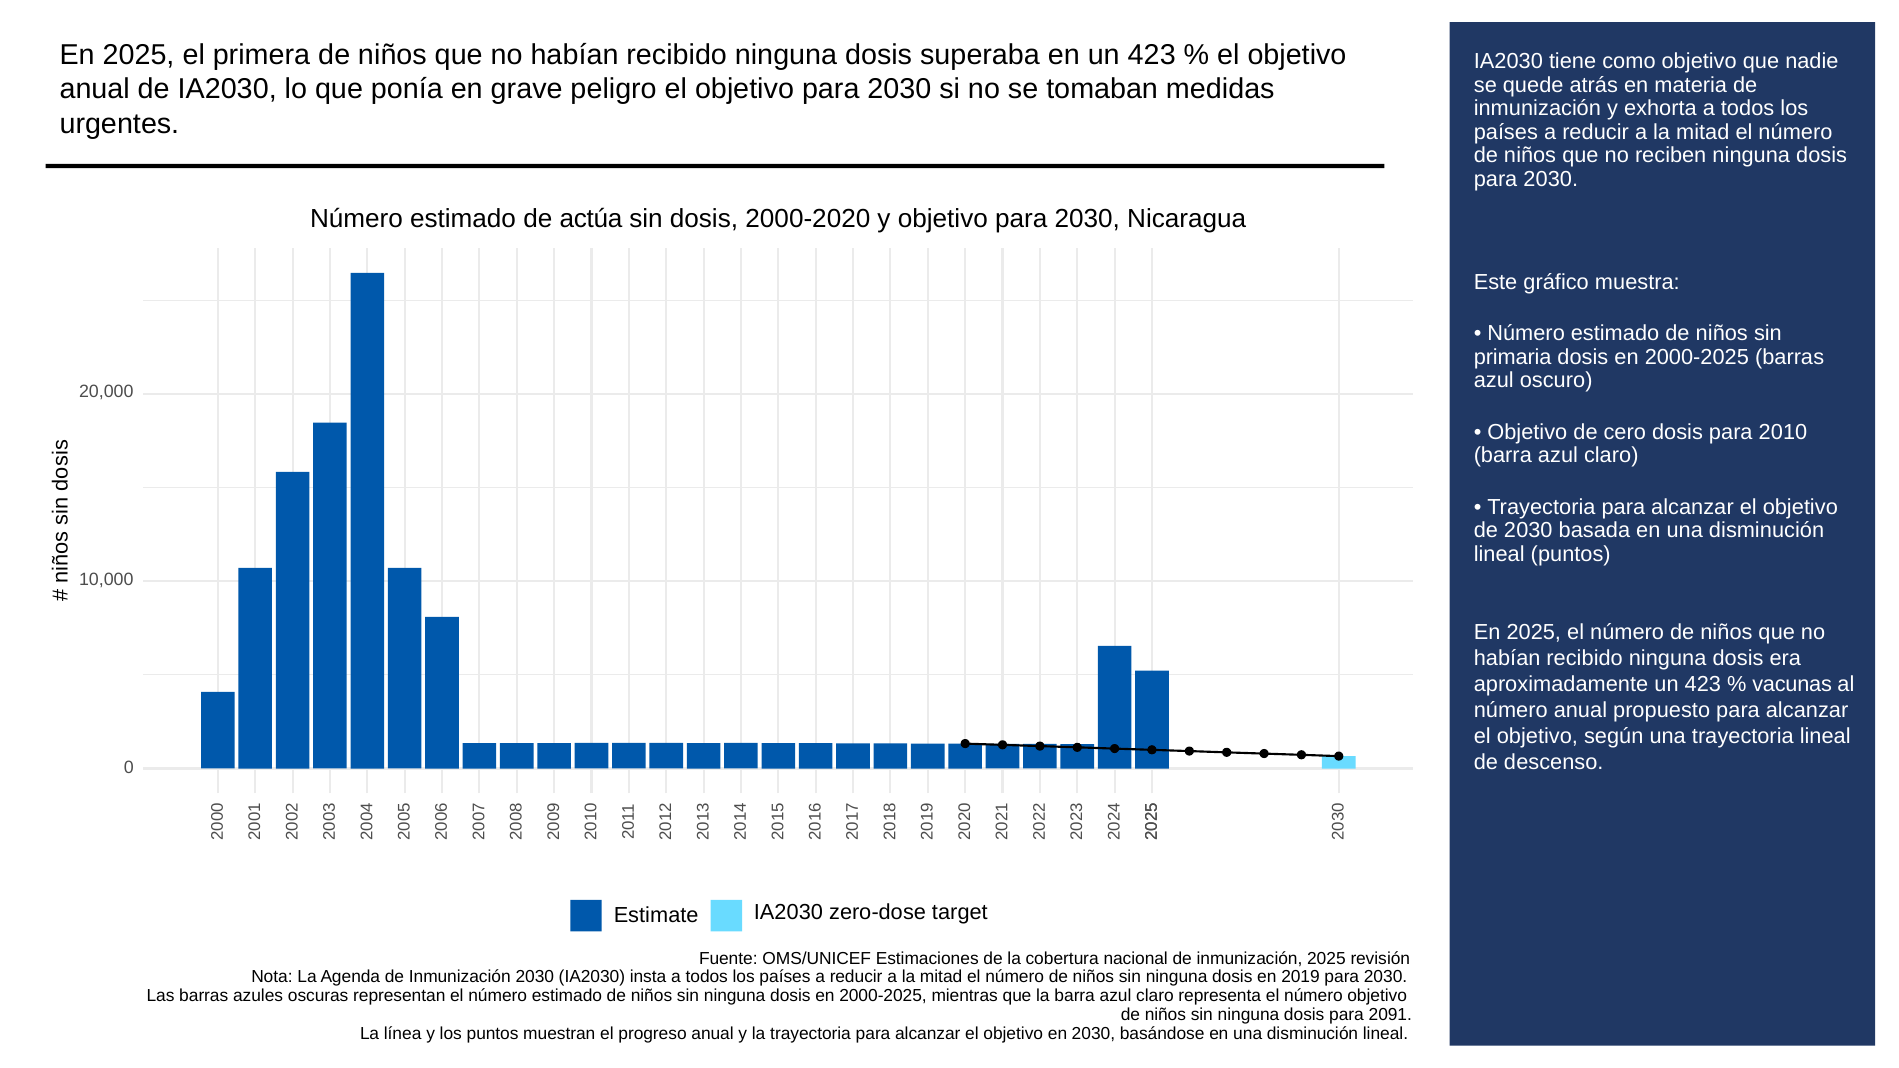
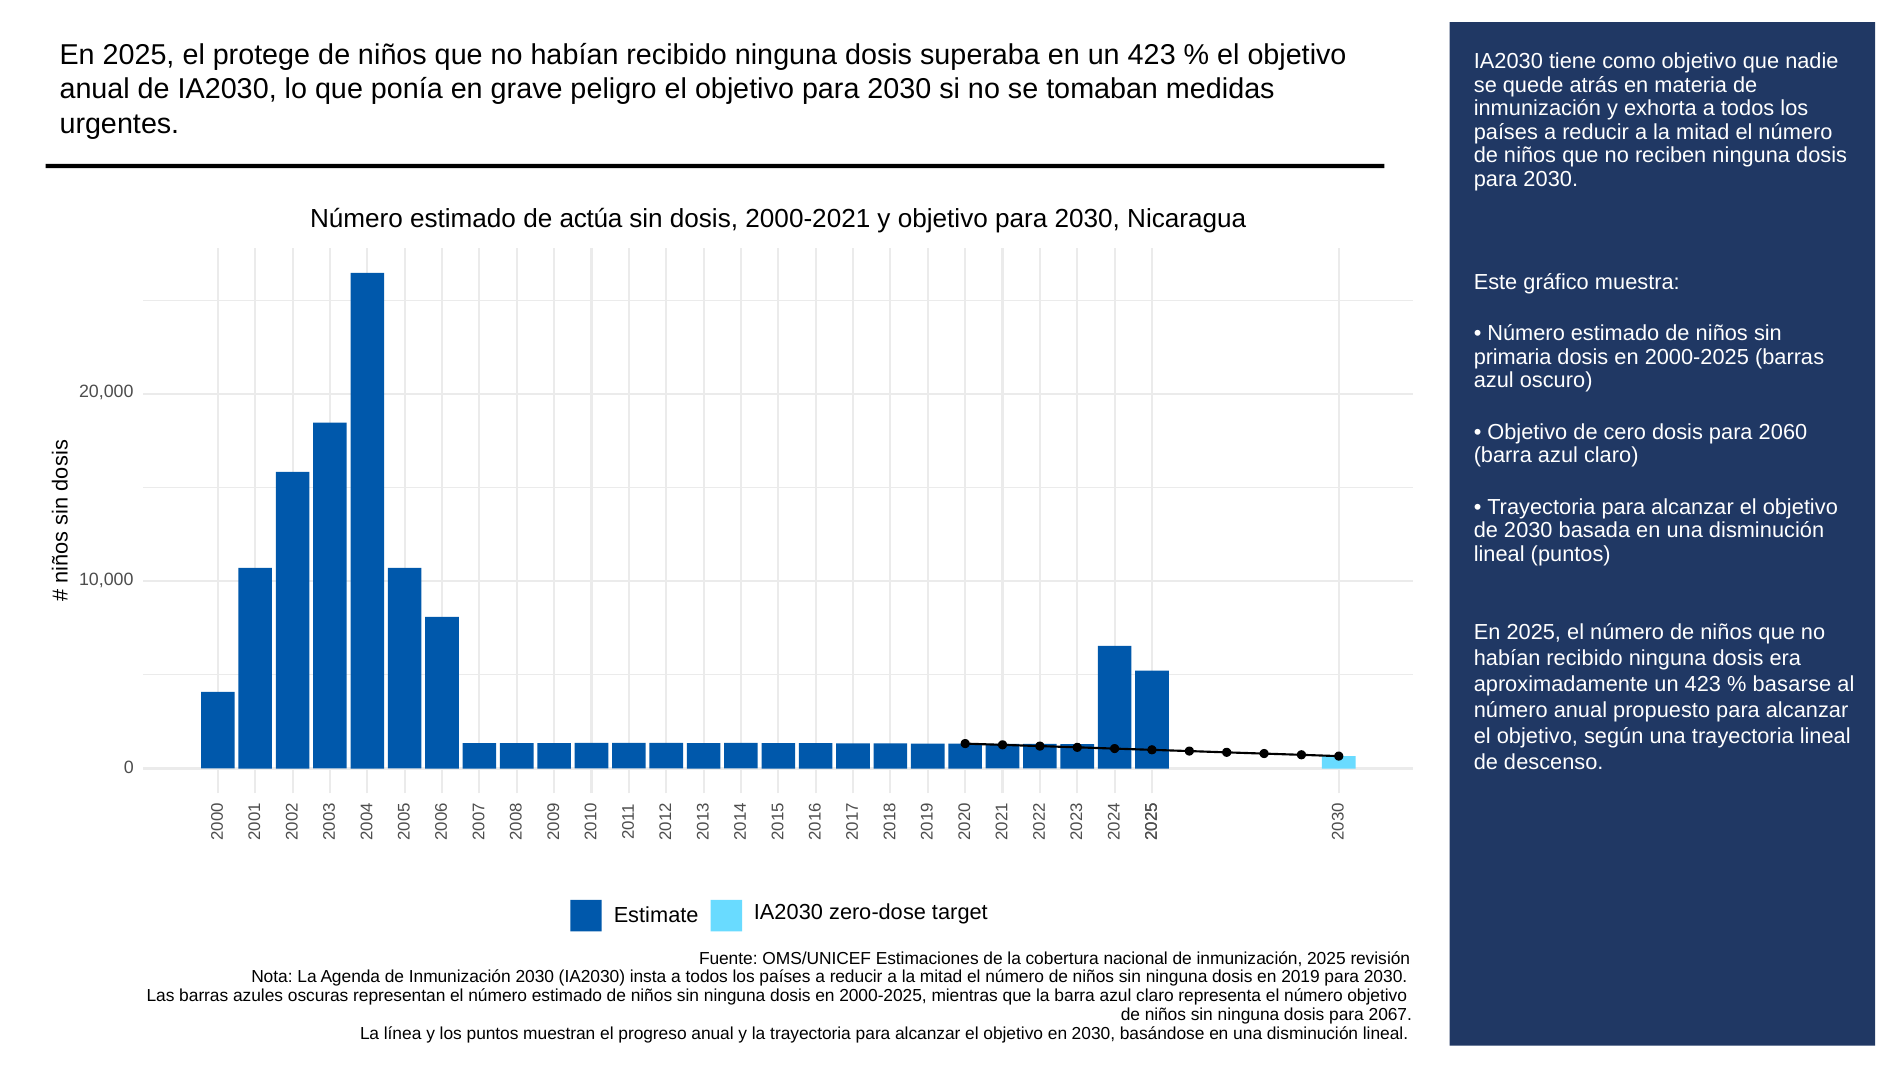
primera: primera -> protege
2000-2020: 2000-2020 -> 2000-2021
2010: 2010 -> 2060
vacunas: vacunas -> basarse
2091: 2091 -> 2067
